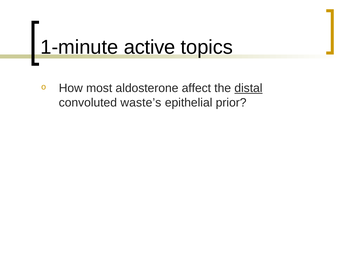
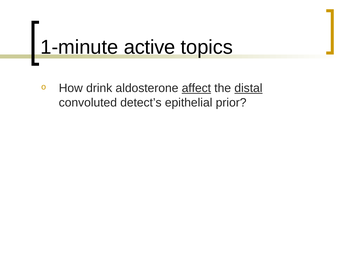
most: most -> drink
affect underline: none -> present
waste’s: waste’s -> detect’s
